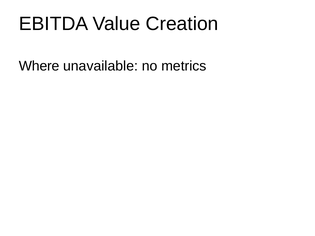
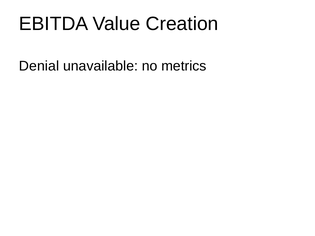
Where: Where -> Denial
